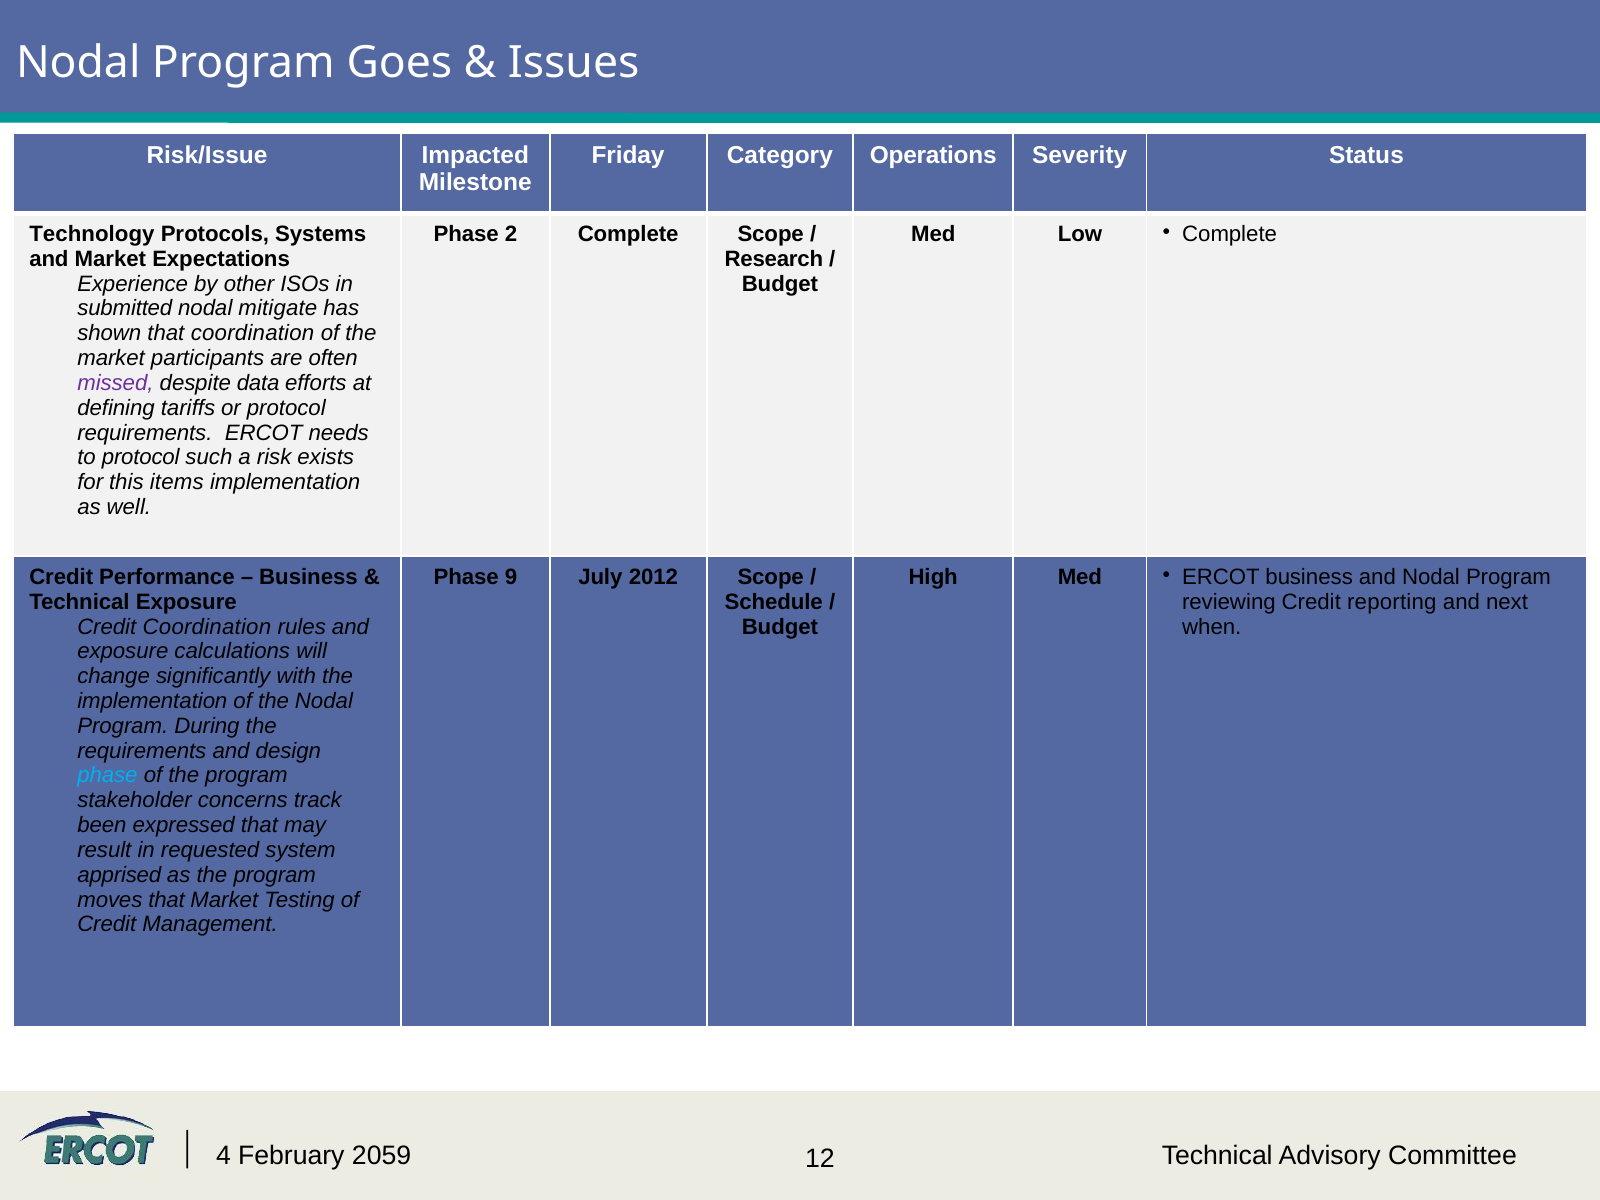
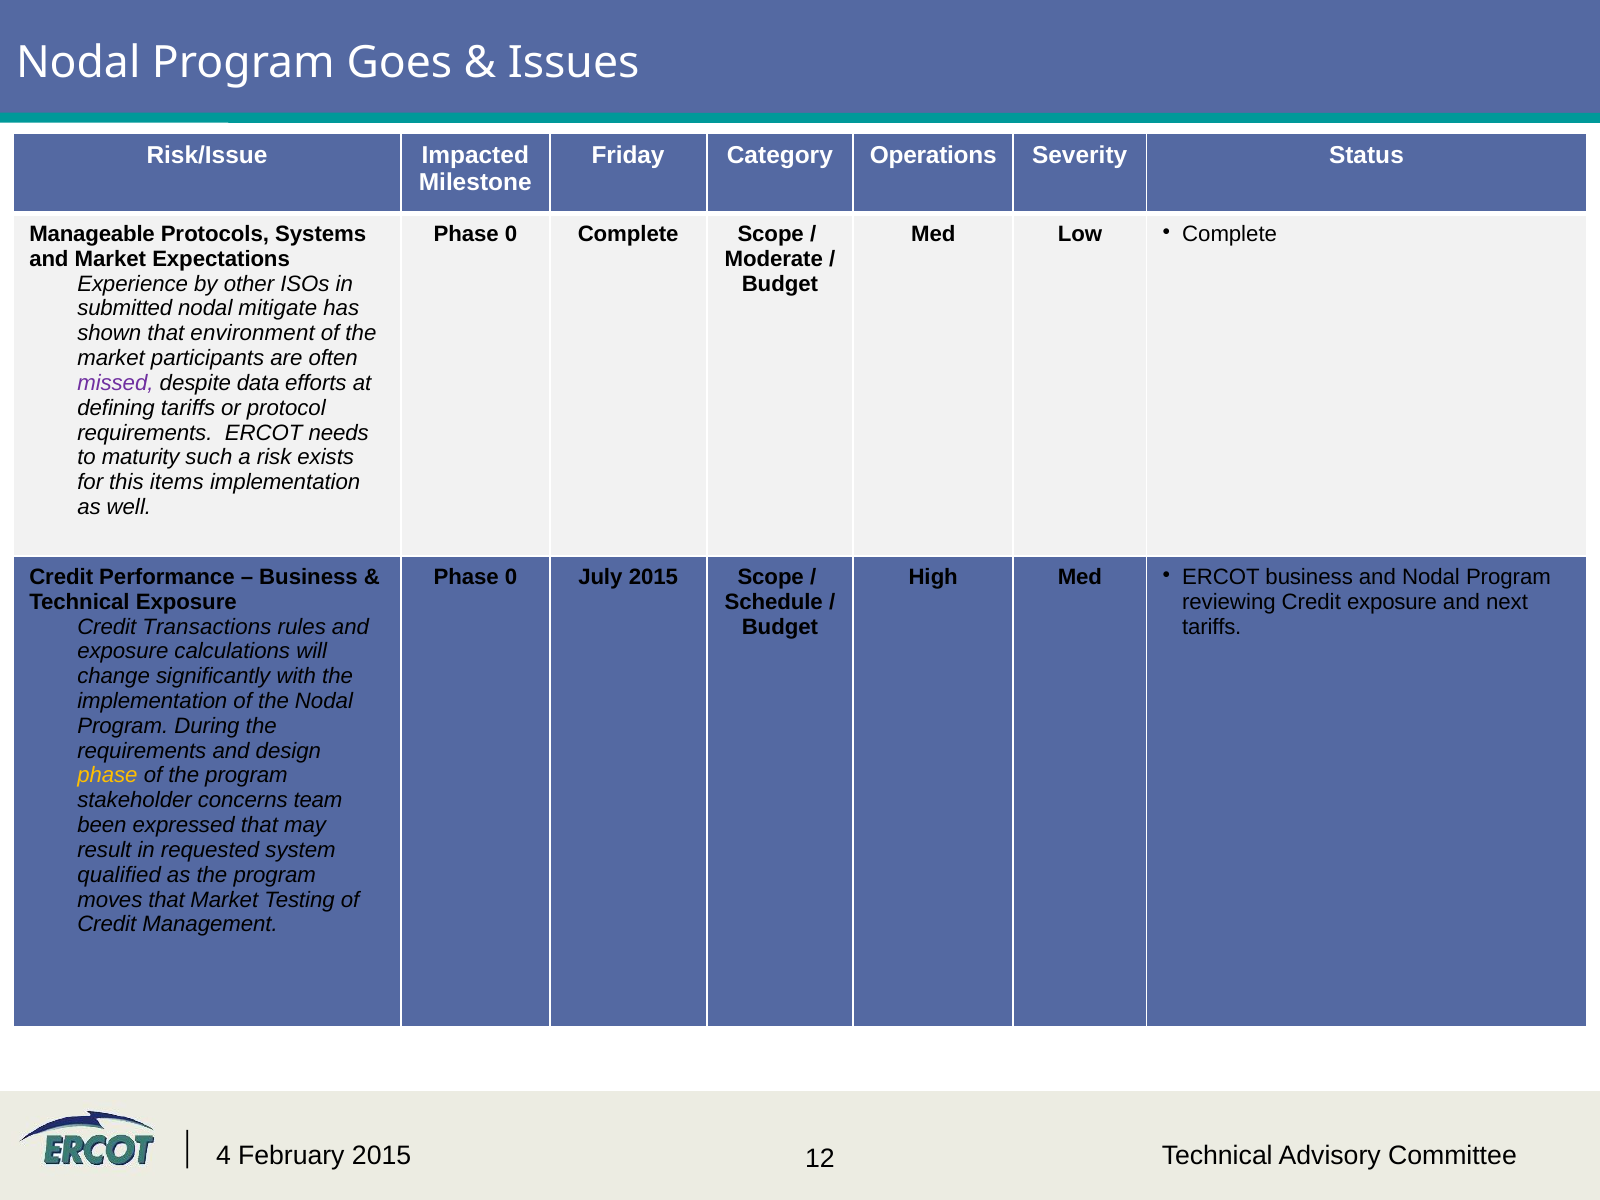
Technology: Technology -> Manageable
2 at (511, 234): 2 -> 0
Research: Research -> Moderate
that coordination: coordination -> environment
to protocol: protocol -> maturity
9 at (511, 577): 9 -> 0
July 2012: 2012 -> 2015
Credit reporting: reporting -> exposure
Credit Coordination: Coordination -> Transactions
when at (1212, 627): when -> tariffs
phase at (107, 776) colour: light blue -> yellow
track: track -> team
apprised: apprised -> qualified
February 2059: 2059 -> 2015
